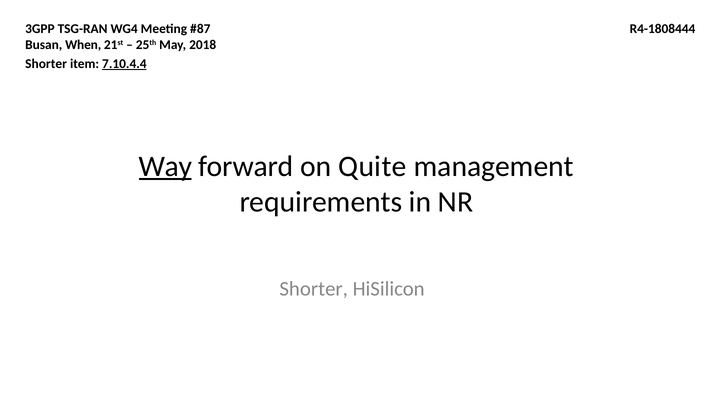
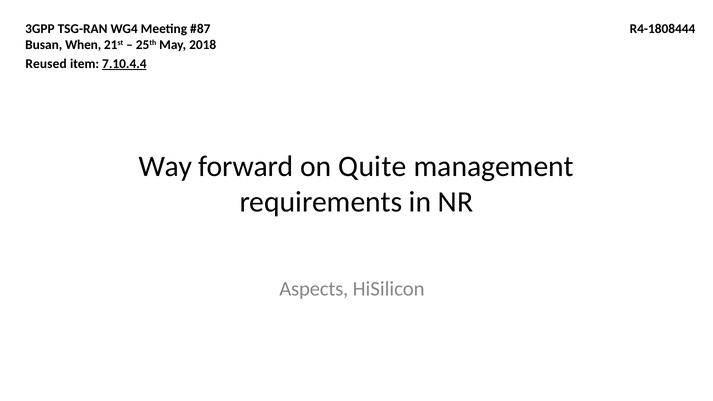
Shorter at (46, 64): Shorter -> Reused
Way underline: present -> none
Shorter at (314, 289): Shorter -> Aspects
